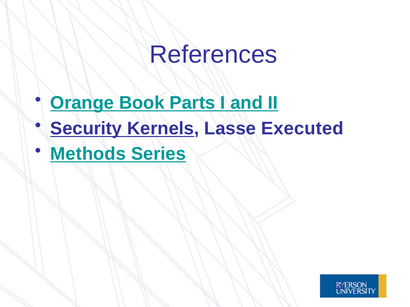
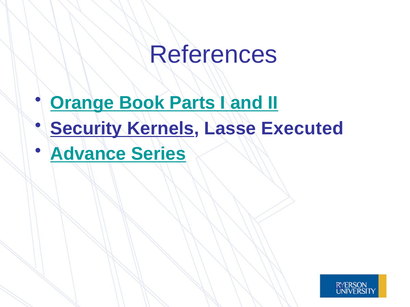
Methods: Methods -> Advance
